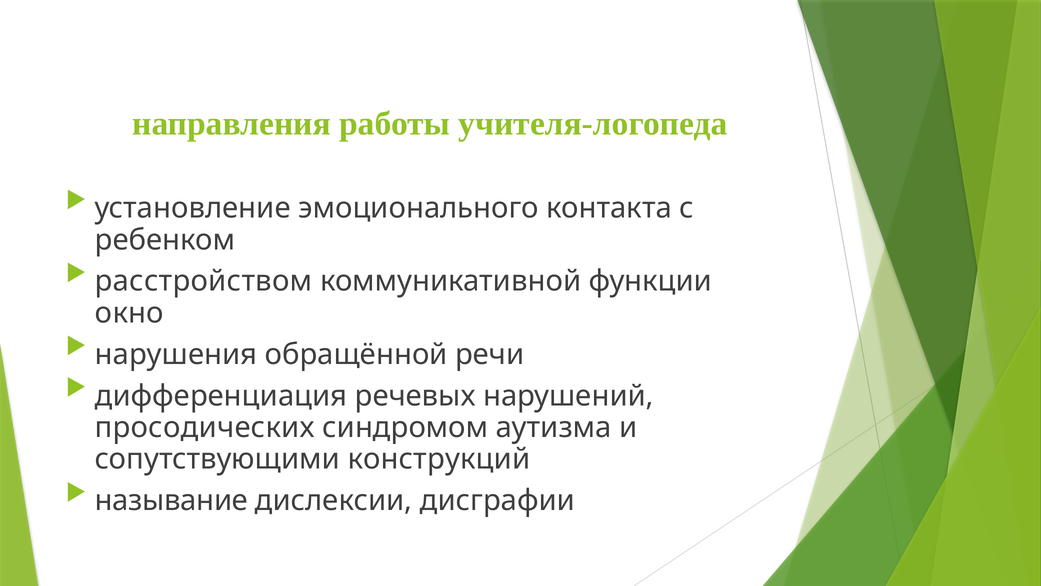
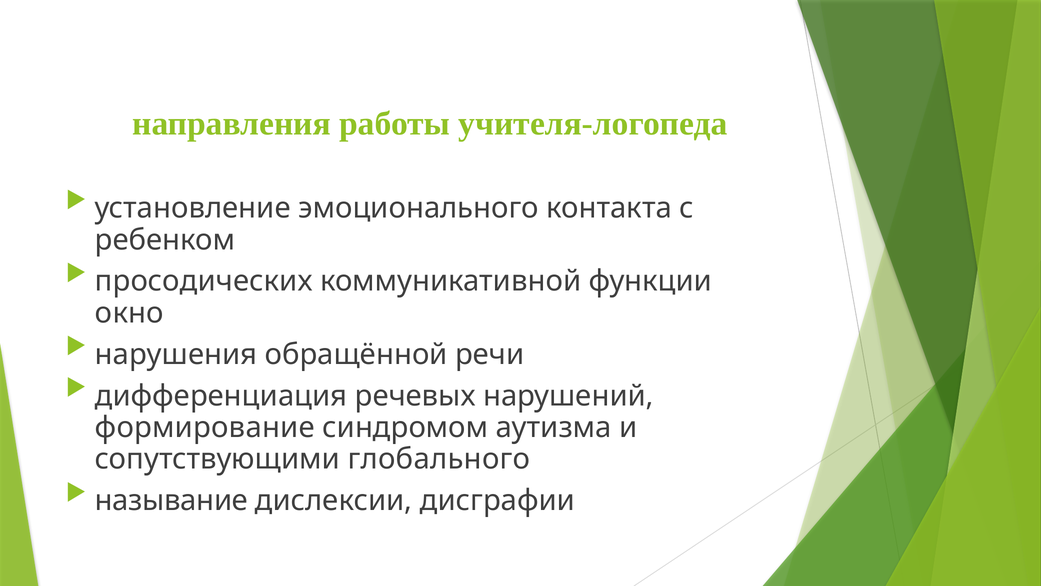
расстройством: расстройством -> просодических
просодических: просодических -> формирование
конструкций: конструкций -> глобального
